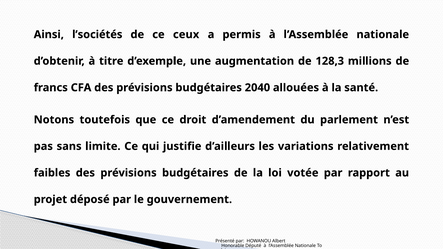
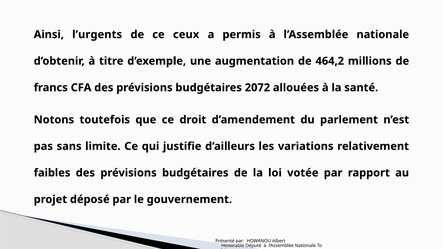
l’sociétés: l’sociétés -> l’urgents
128,3: 128,3 -> 464,2
2040: 2040 -> 2072
